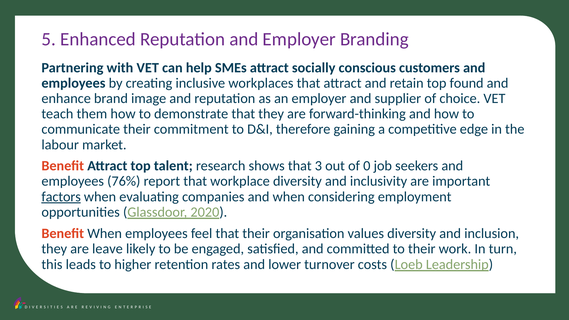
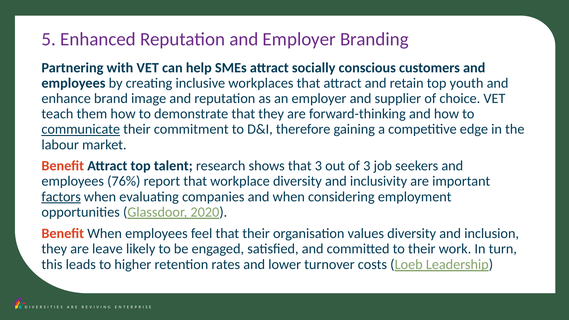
found: found -> youth
communicate underline: none -> present
of 0: 0 -> 3
